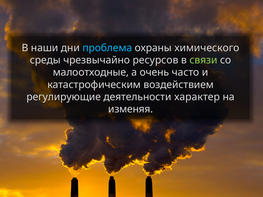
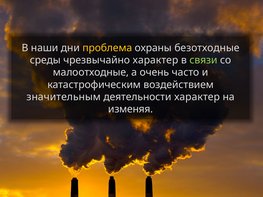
проблема colour: light blue -> yellow
химического: химического -> безотходные
чрезвычайно ресурсов: ресурсов -> характер
регулирующие: регулирующие -> значительным
